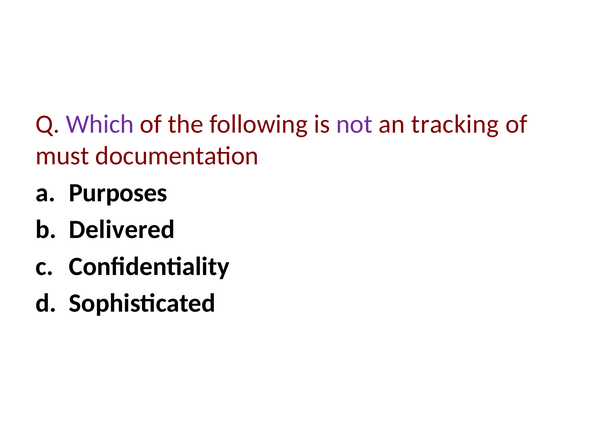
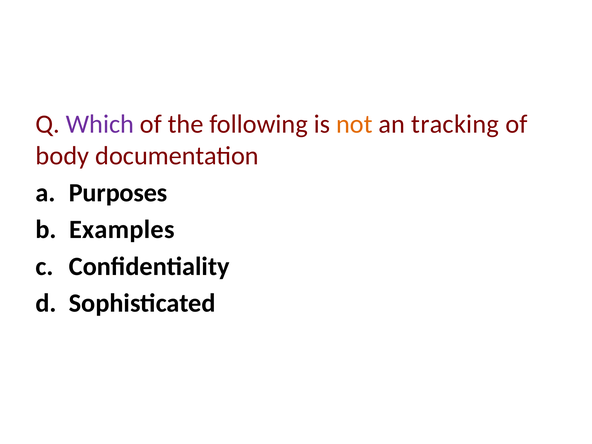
not colour: purple -> orange
must: must -> body
Delivered: Delivered -> Examples
